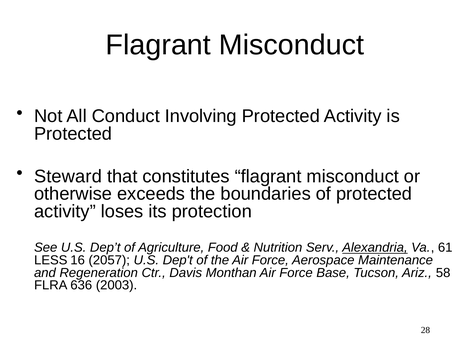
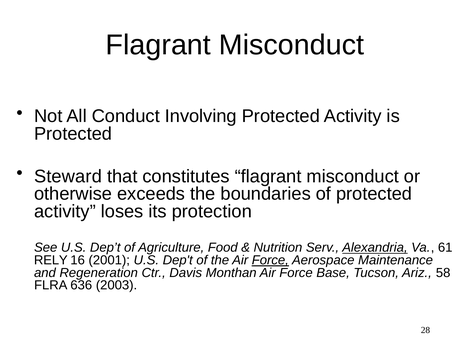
LESS: LESS -> RELY
2057: 2057 -> 2001
Force at (270, 260) underline: none -> present
